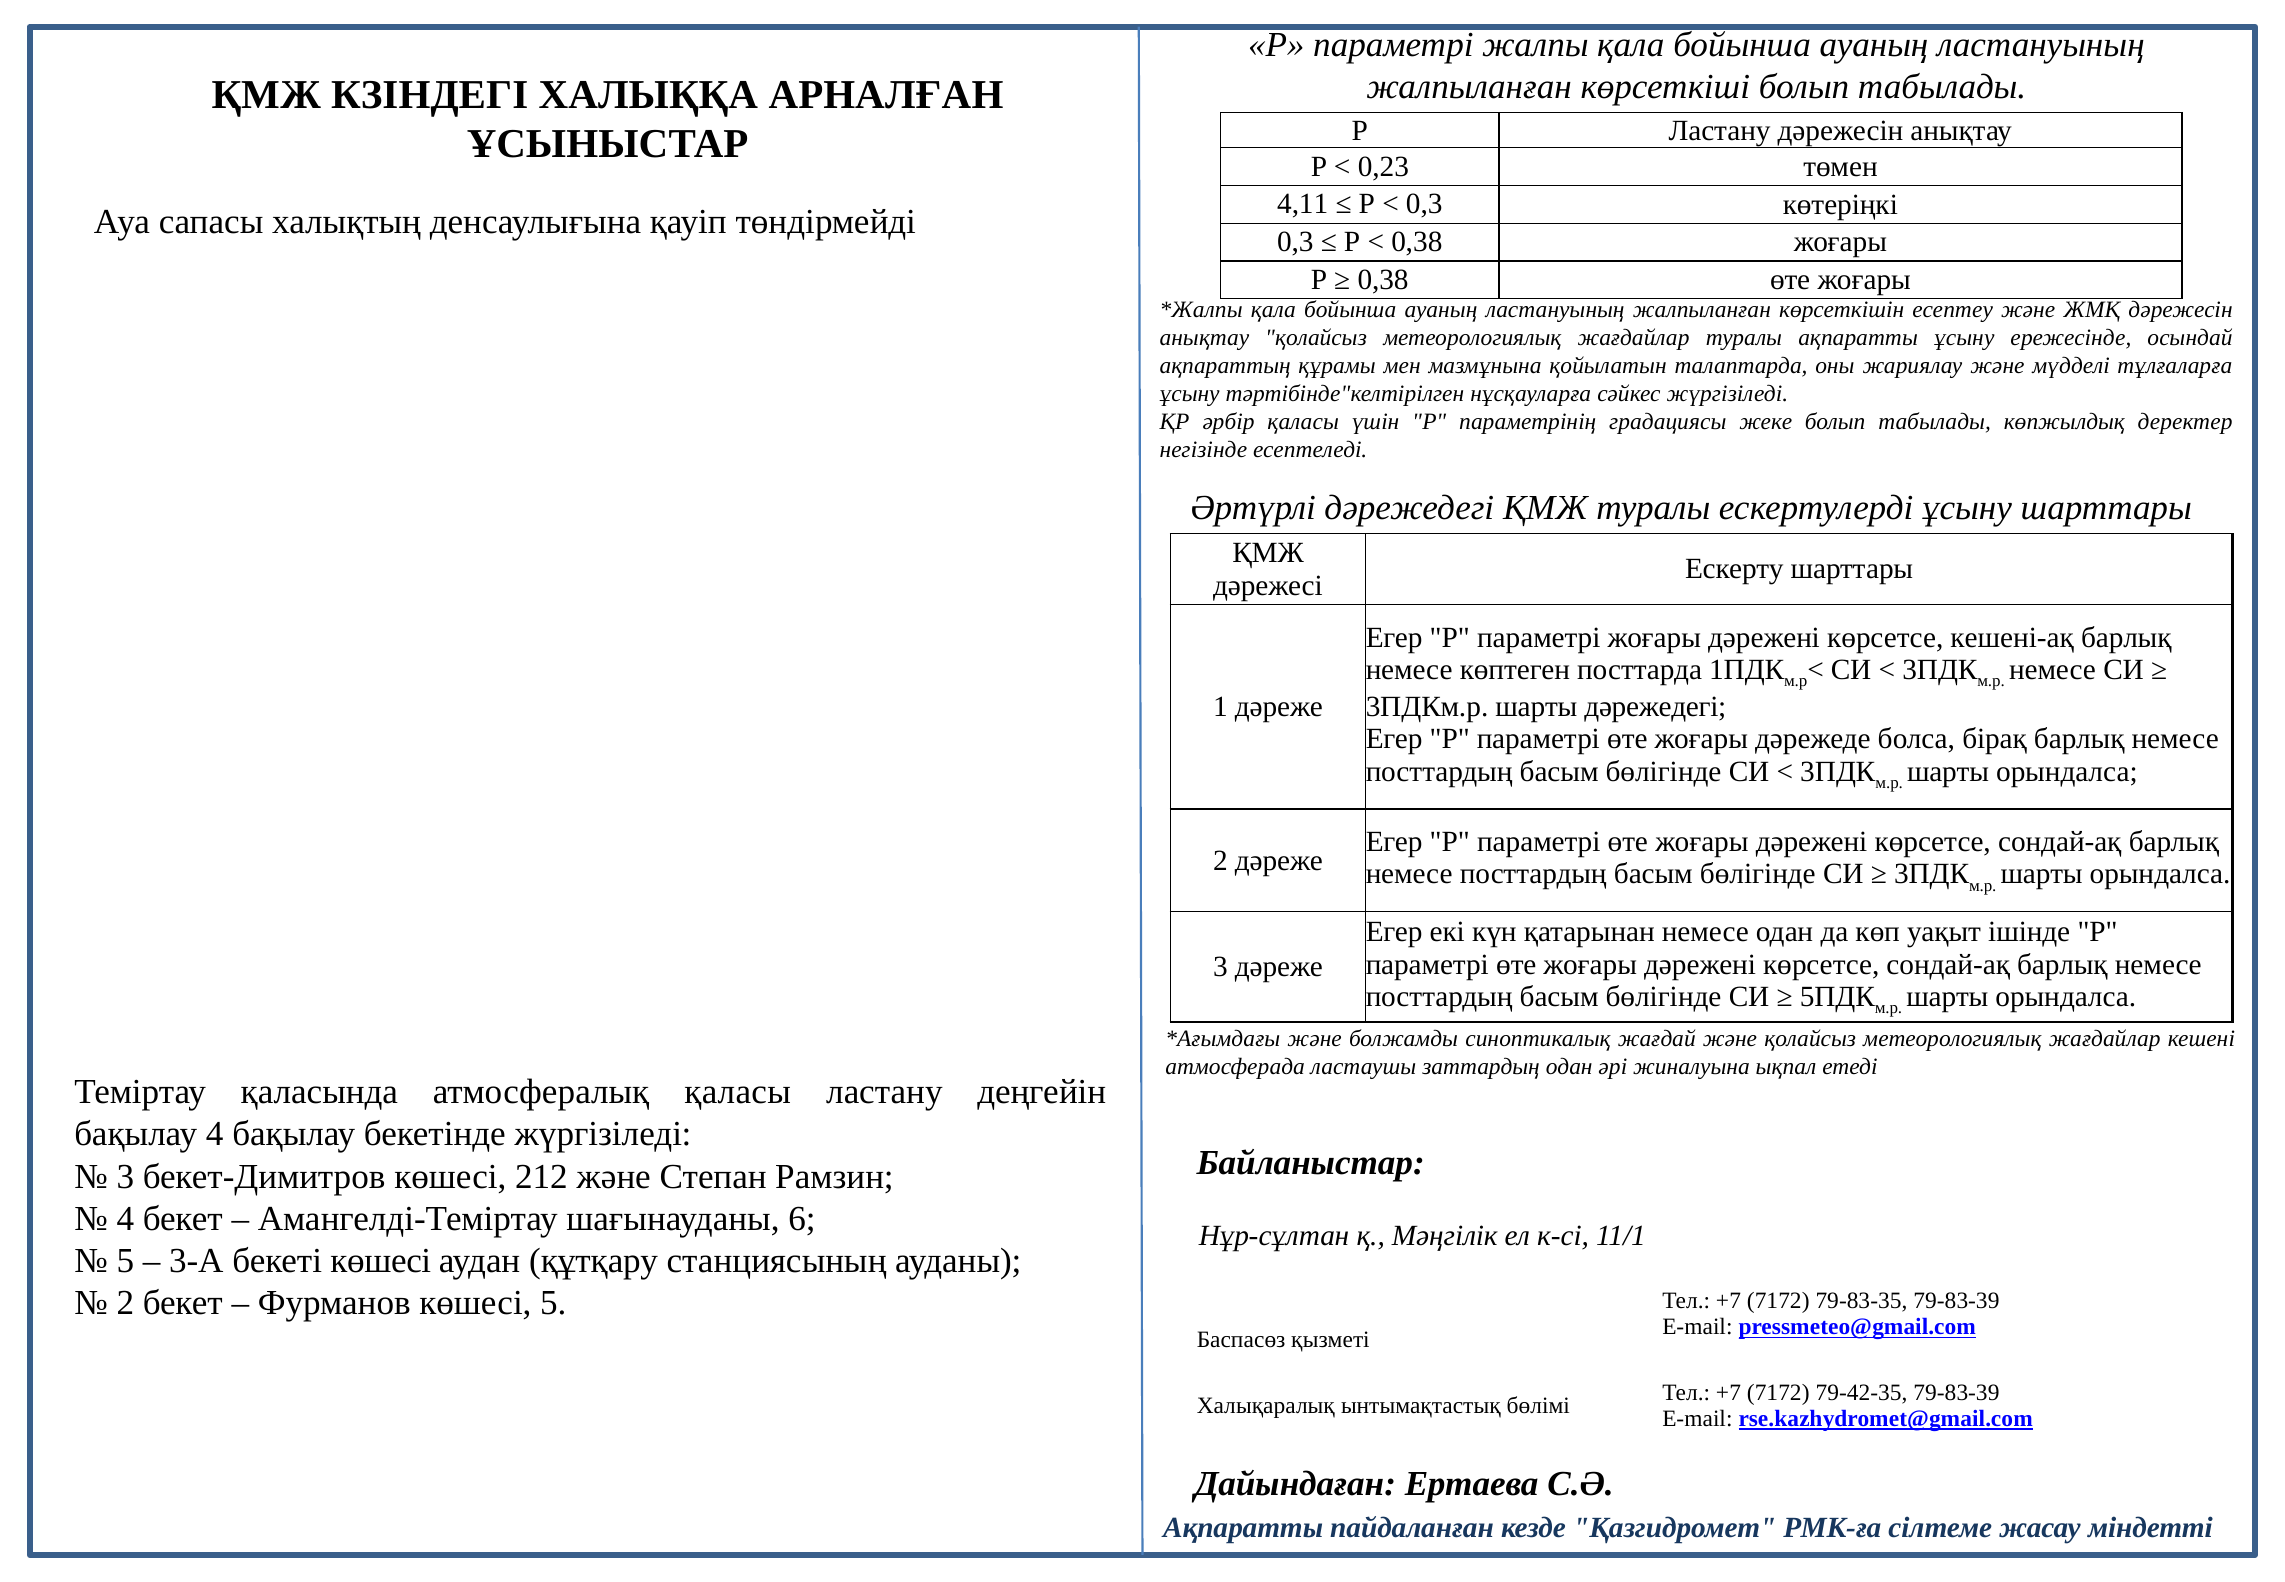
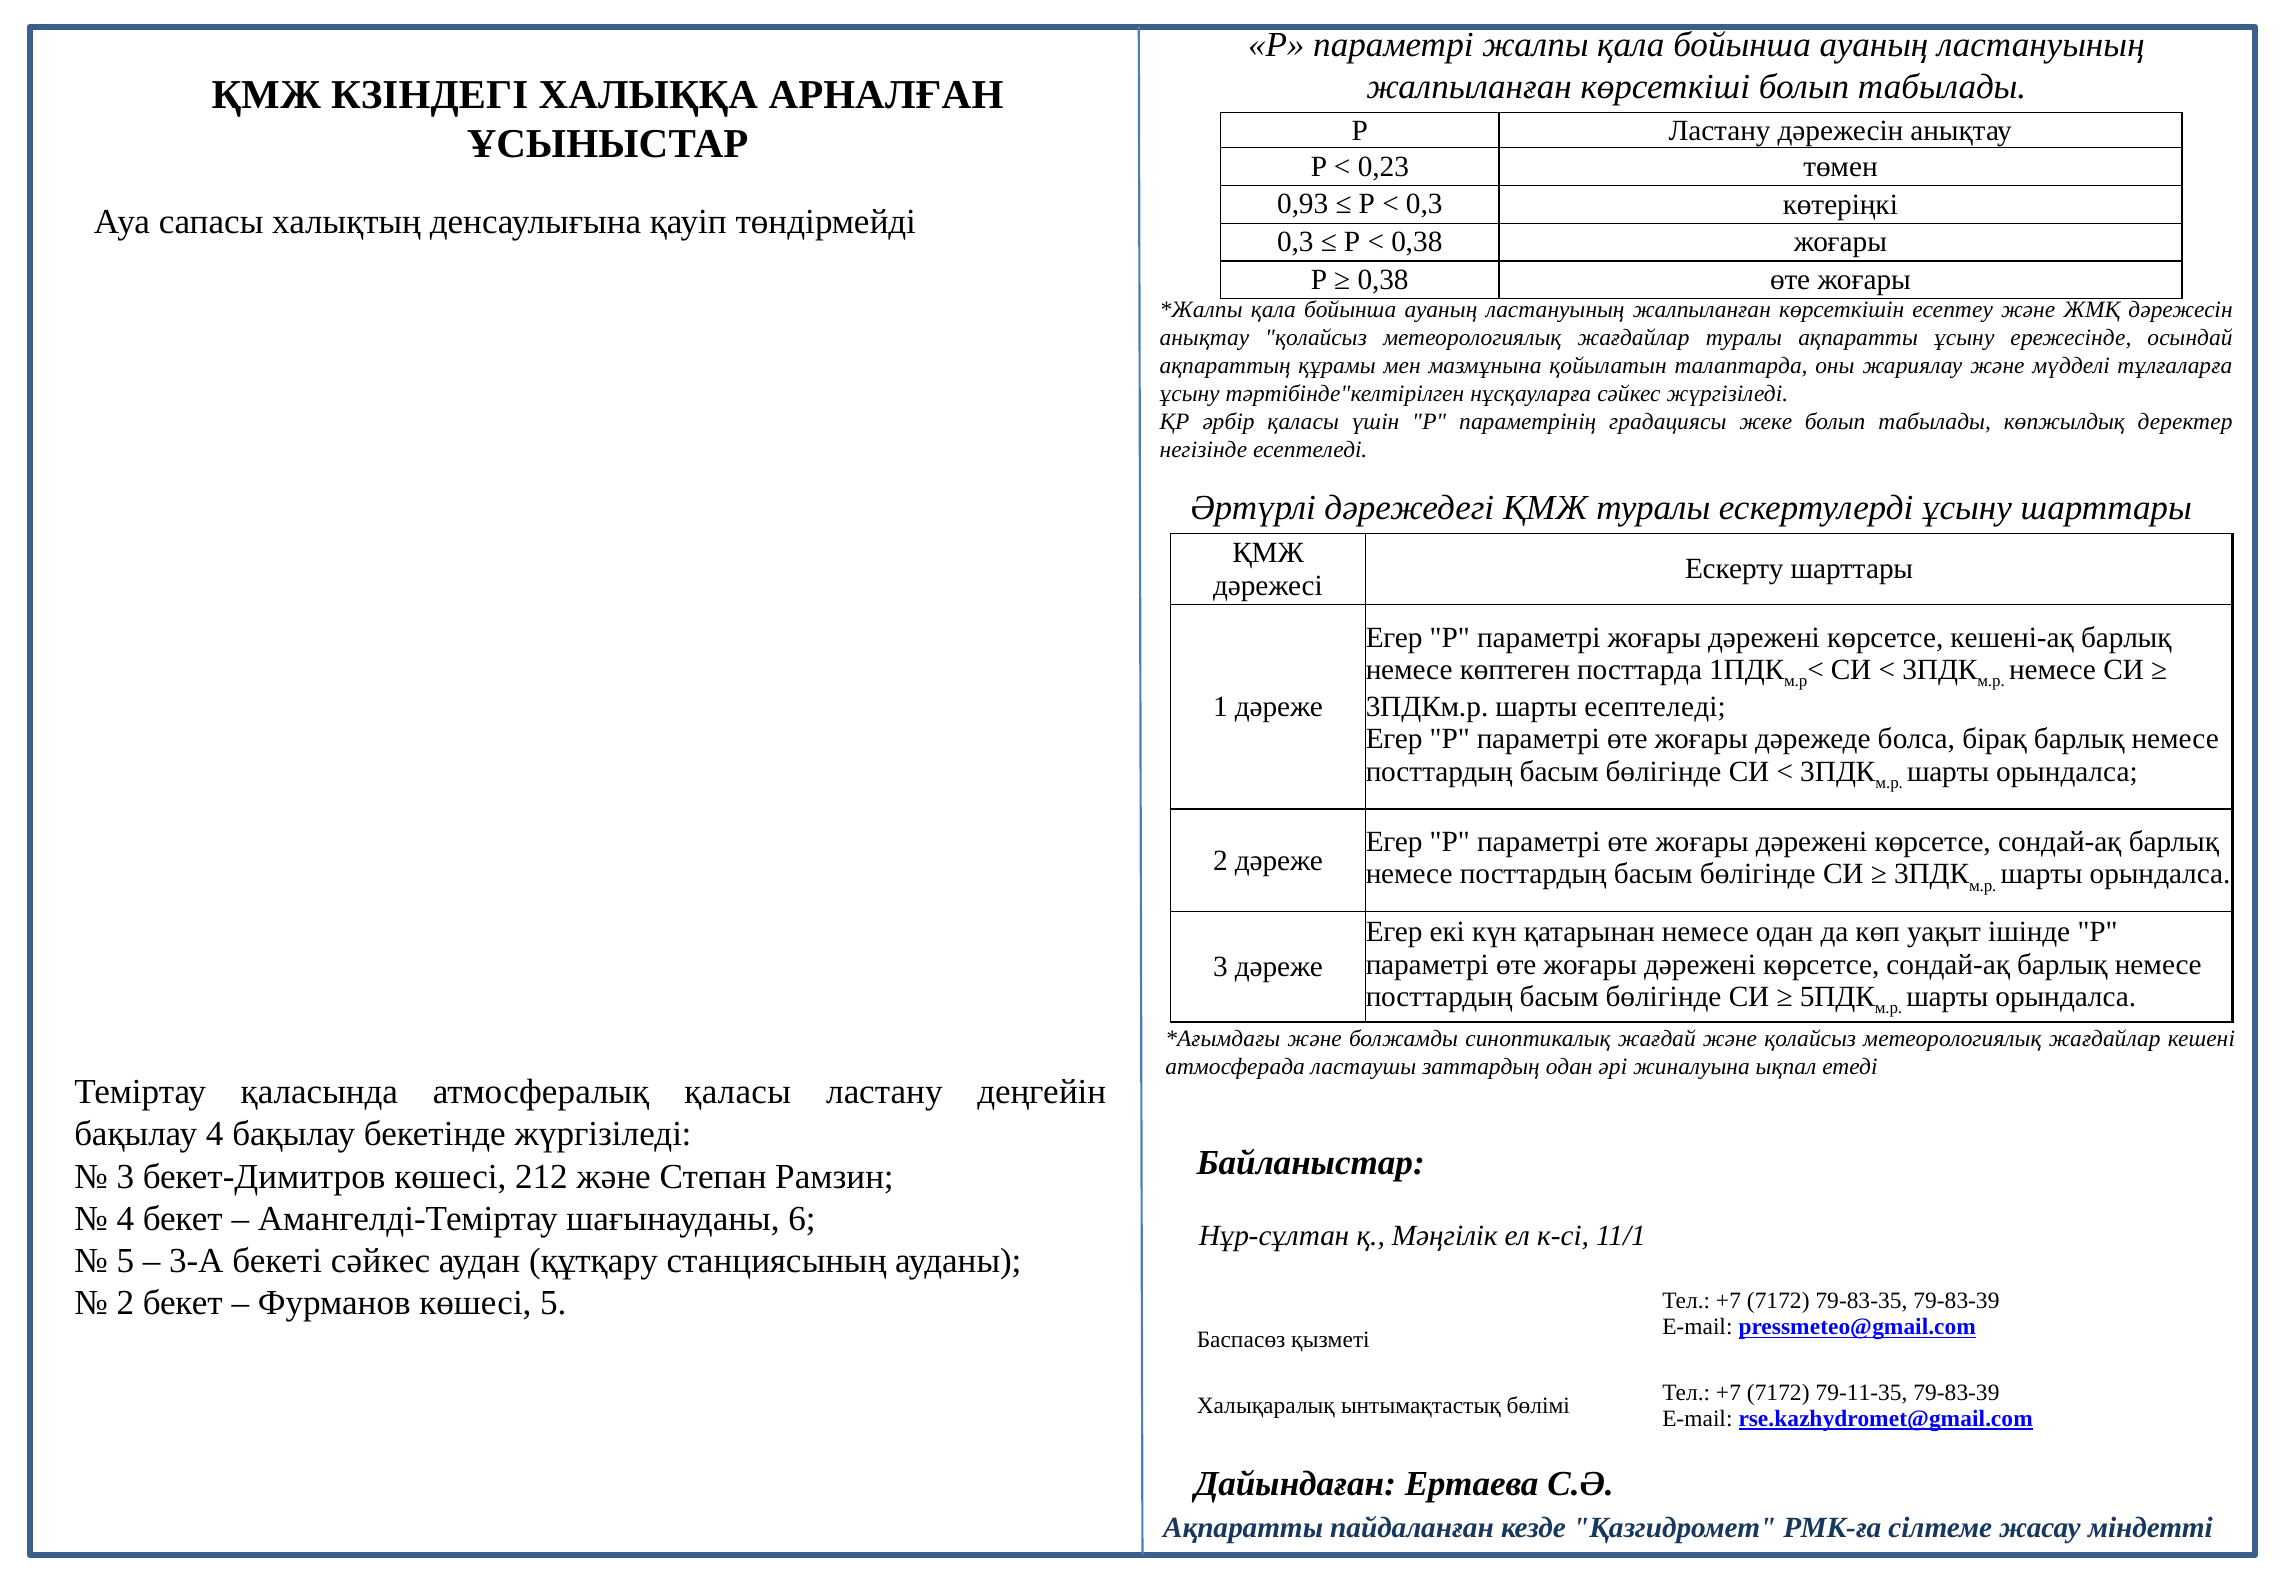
4,11: 4,11 -> 0,93
шарты дәрежедегі: дәрежедегі -> есептеледі
бекеті көшесі: көшесі -> сәйкес
79-42-35: 79-42-35 -> 79-11-35
